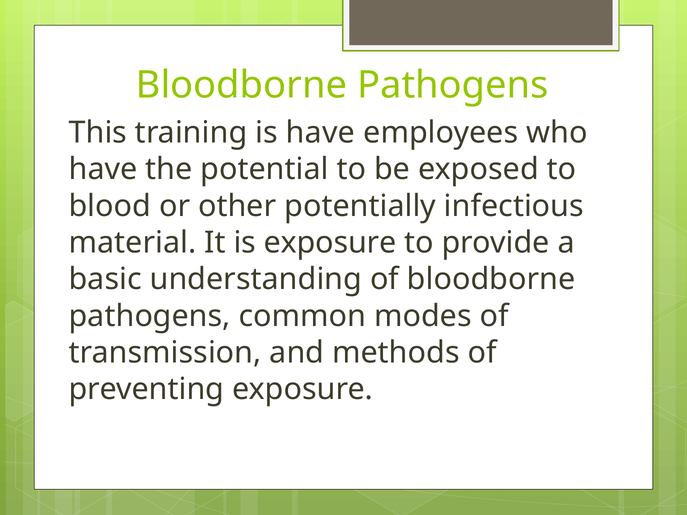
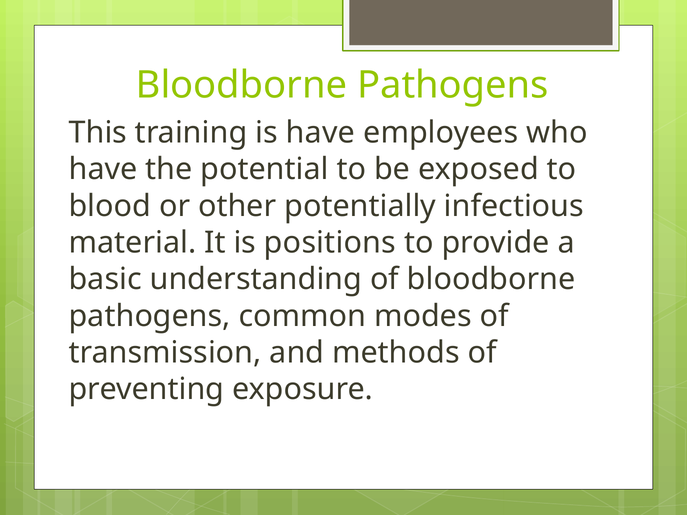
is exposure: exposure -> positions
